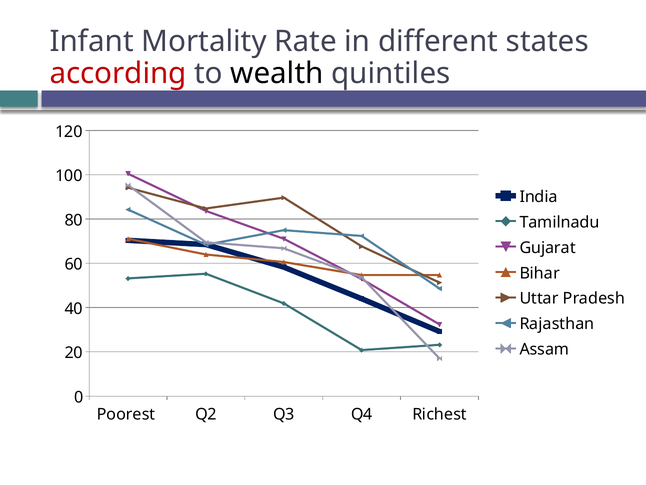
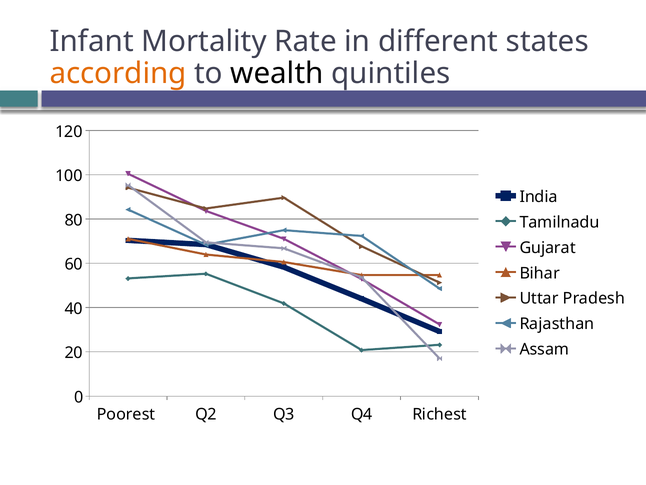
according colour: red -> orange
